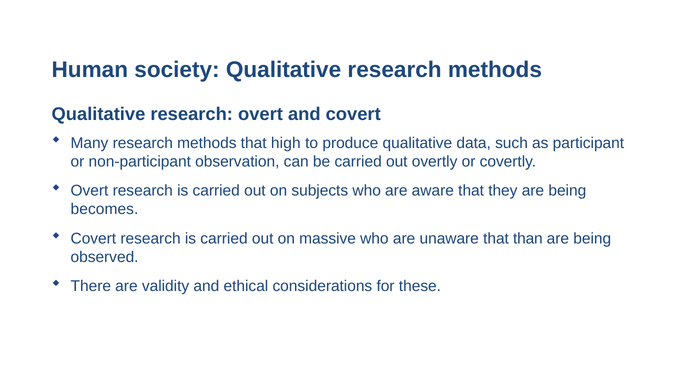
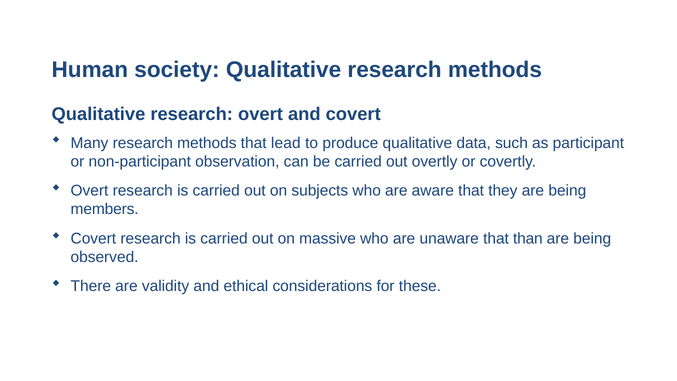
high: high -> lead
becomes: becomes -> members
